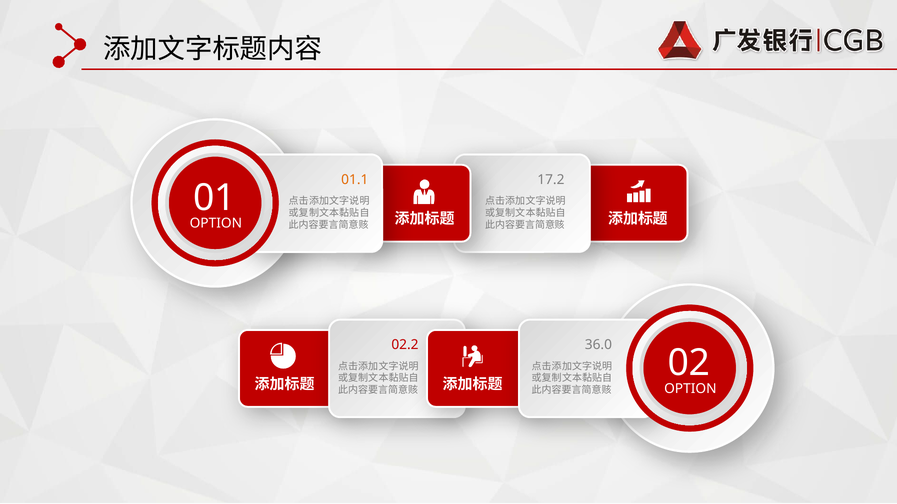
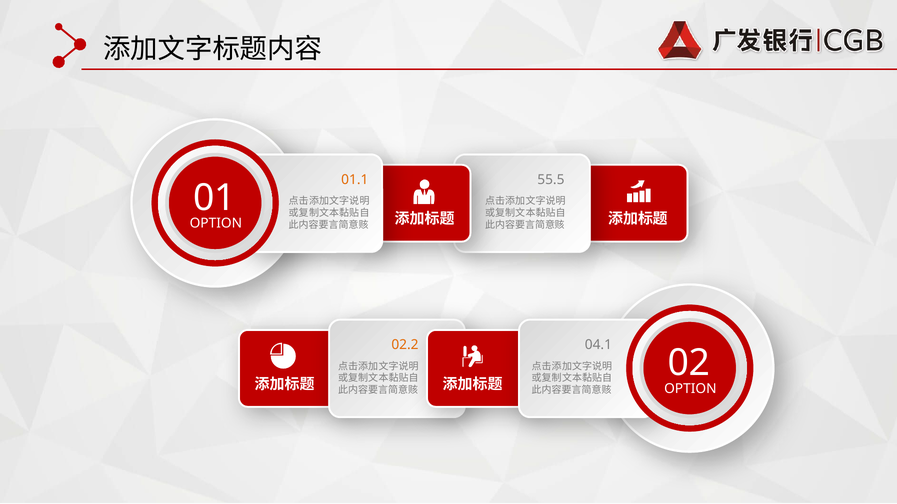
17.2: 17.2 -> 55.5
02.2 colour: red -> orange
36.0: 36.0 -> 04.1
